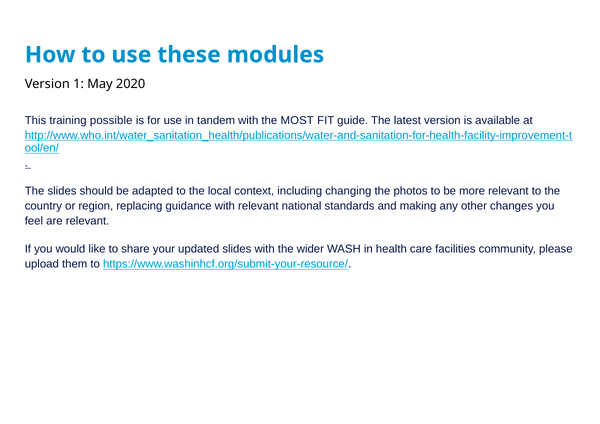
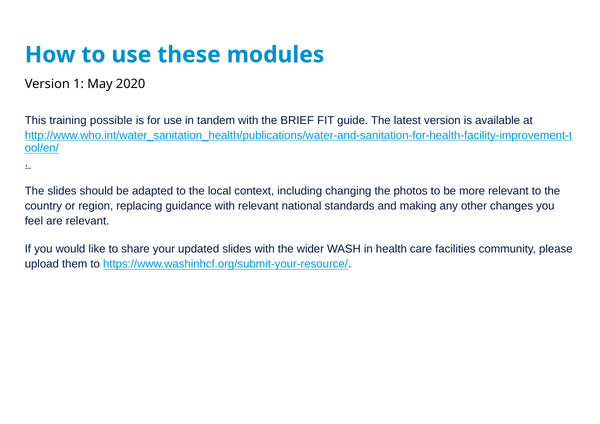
MOST: MOST -> BRIEF
